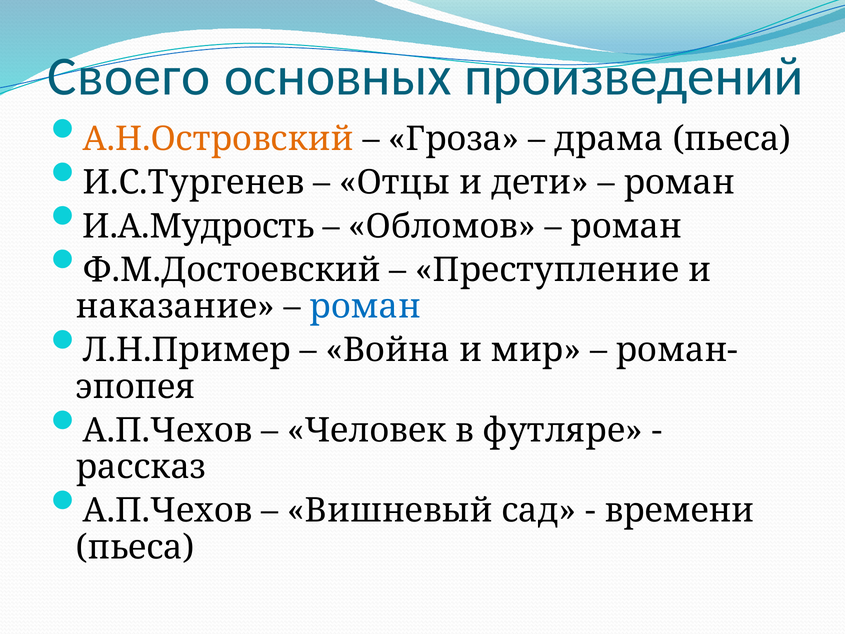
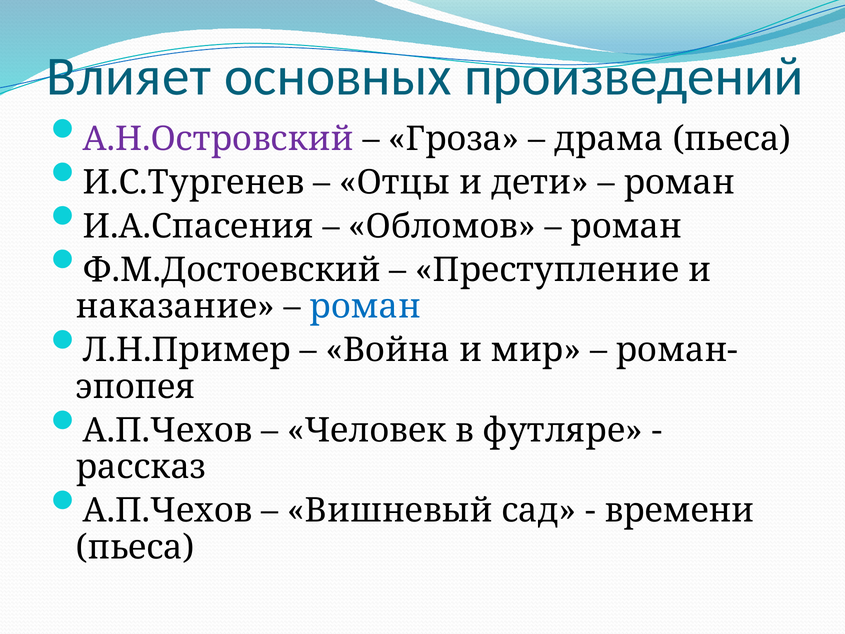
Своего: Своего -> Влияет
А.Н.Островский colour: orange -> purple
И.А.Мудрость: И.А.Мудрость -> И.А.Спасения
